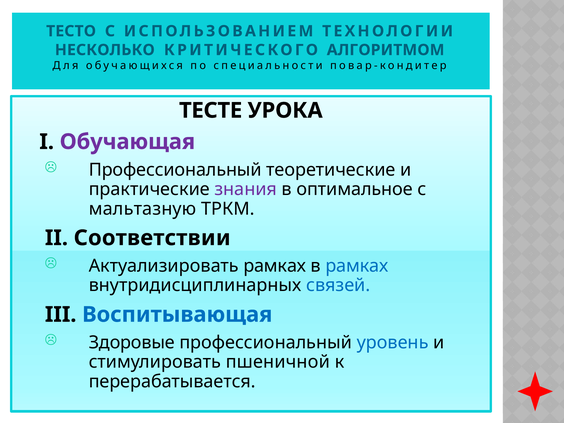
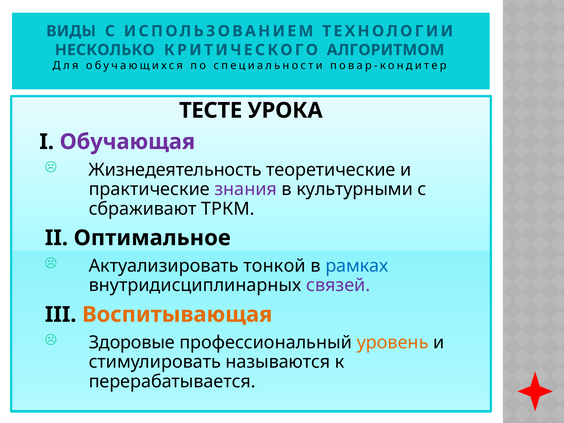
ТЕСТО: ТЕСТО -> ВИДЫ
Профессиональный at (175, 170): Профессиональный -> Жизнедеятельность
оптимальное: оптимальное -> культурными
мальтазную: мальтазную -> сбраживают
Соответствии: Соответствии -> Оптимальное
Актуализировать рамках: рамках -> тонкой
связей colour: blue -> purple
Воспитывающая colour: blue -> orange
уровень colour: blue -> orange
пшеничной: пшеничной -> называются
